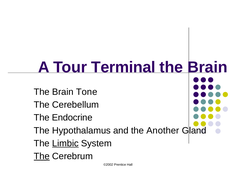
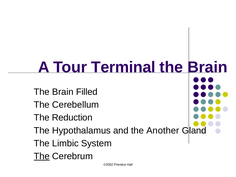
Tone: Tone -> Filled
Endocrine: Endocrine -> Reduction
Limbic underline: present -> none
